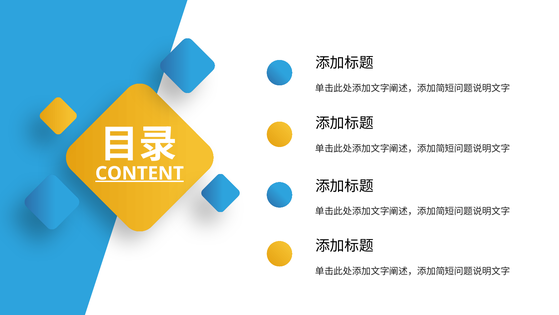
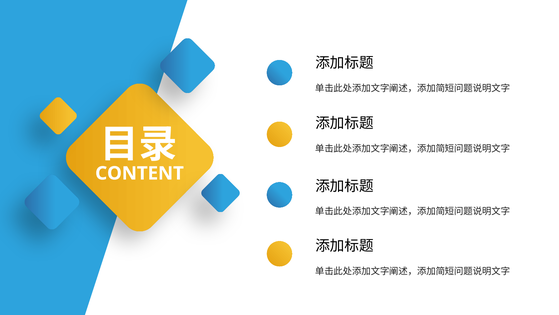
CONTENT underline: present -> none
